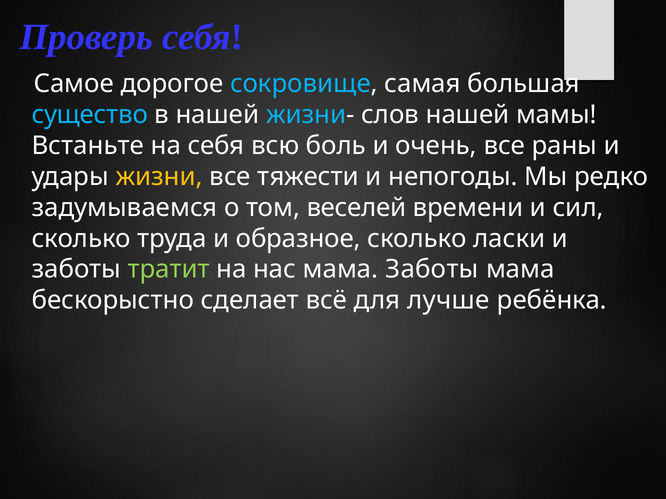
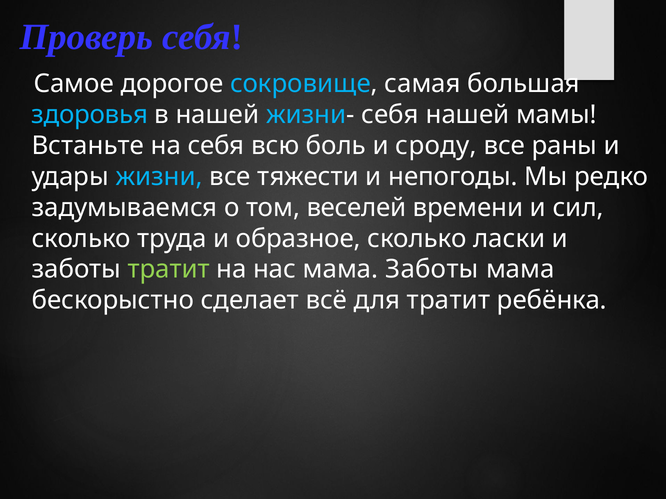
существо: существо -> здоровья
жизни- слов: слов -> себя
очень: очень -> сроду
жизни colour: yellow -> light blue
для лучше: лучше -> тратит
